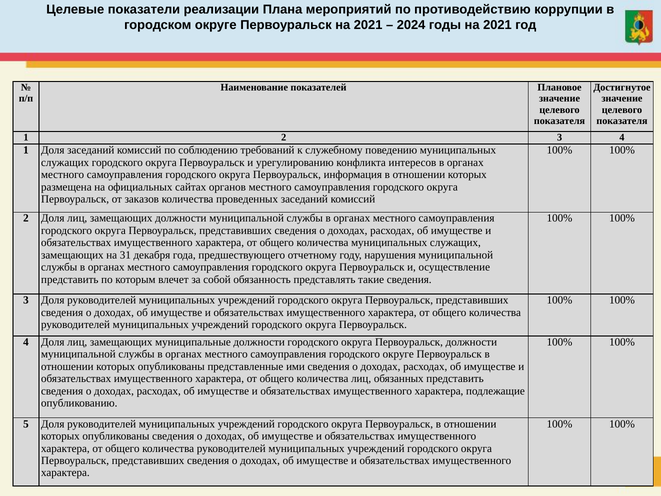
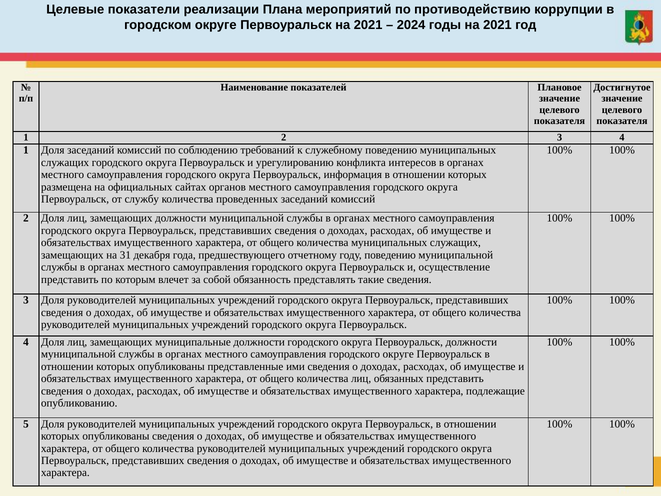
заказов: заказов -> службу
году нарушения: нарушения -> поведению
